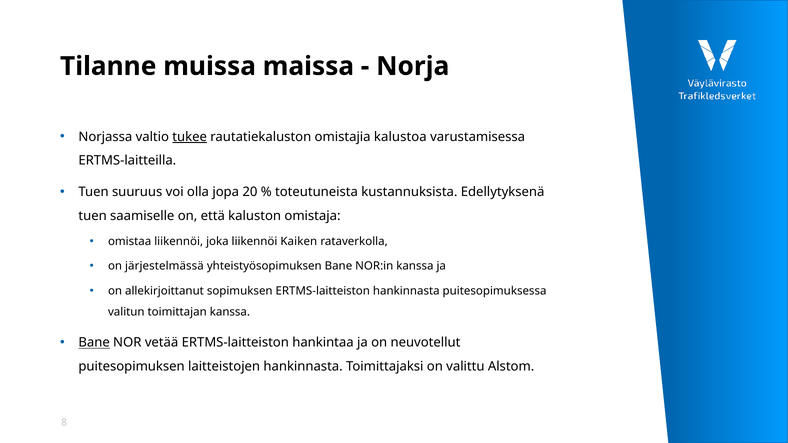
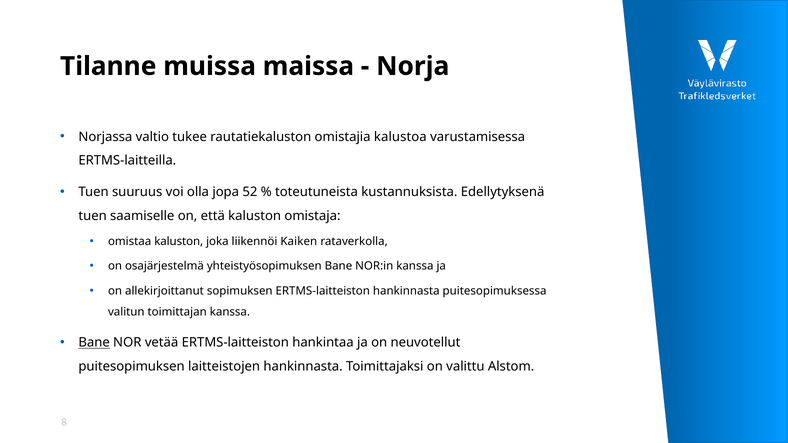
tukee underline: present -> none
20: 20 -> 52
omistaa liikennöi: liikennöi -> kaluston
järjestelmässä: järjestelmässä -> osajärjestelmä
